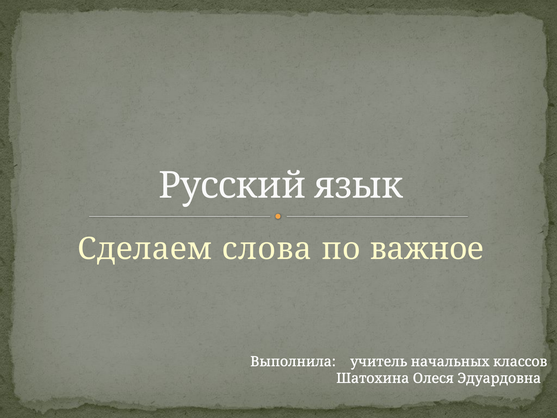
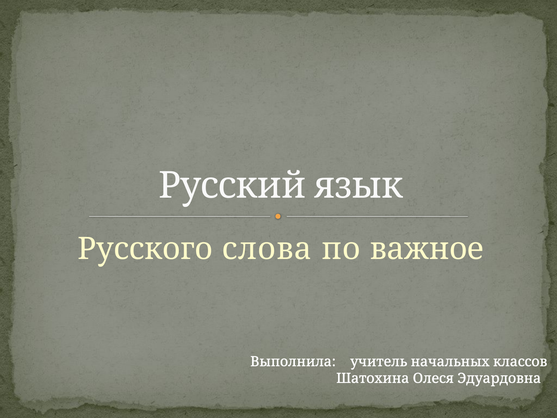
Сделаем: Сделаем -> Русского
